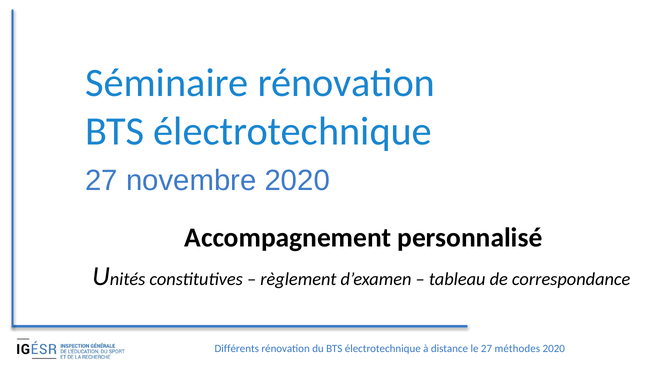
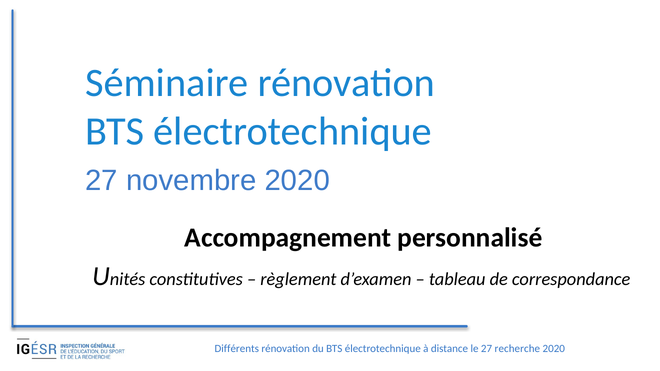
méthodes: méthodes -> recherche
